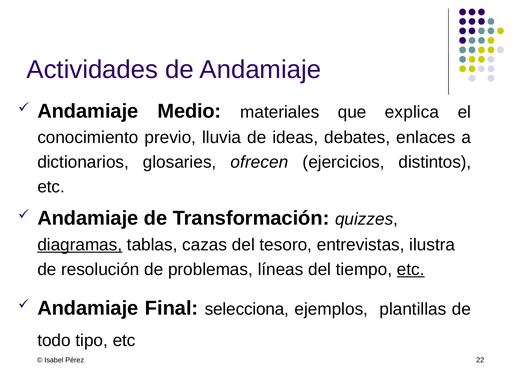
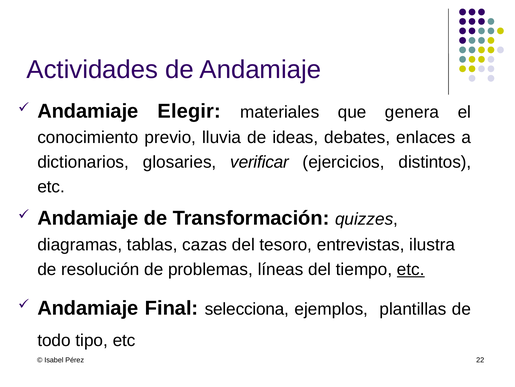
Medio: Medio -> Elegir
explica: explica -> genera
ofrecen: ofrecen -> verificar
diagramas underline: present -> none
